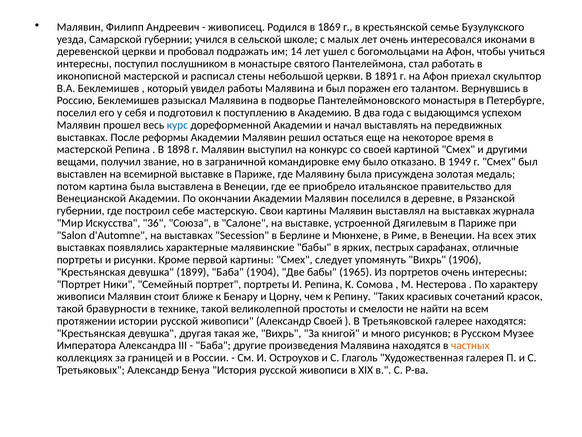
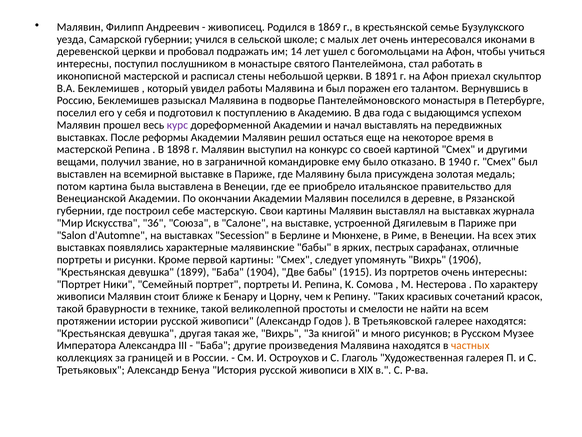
курс colour: blue -> purple
1949: 1949 -> 1940
1965: 1965 -> 1915
Александр Своей: Своей -> Годов
